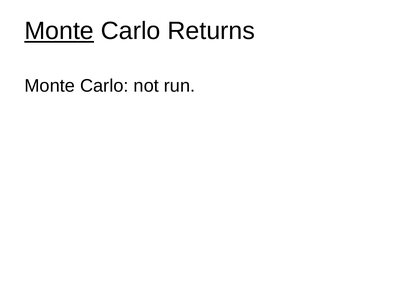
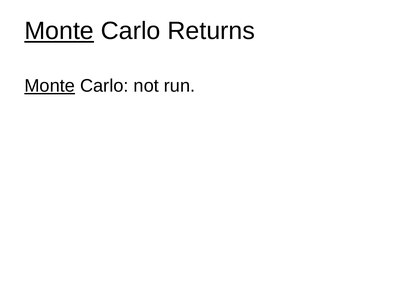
Monte at (50, 86) underline: none -> present
